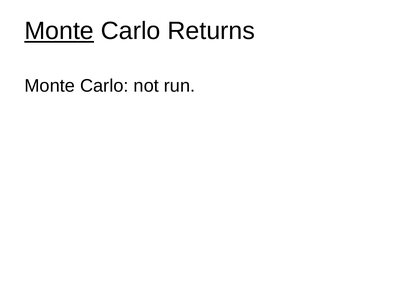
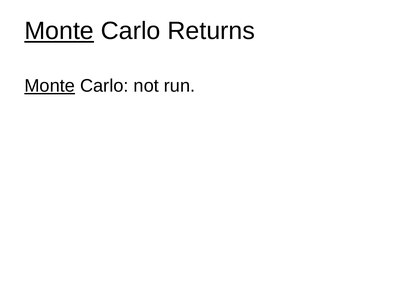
Monte at (50, 86) underline: none -> present
